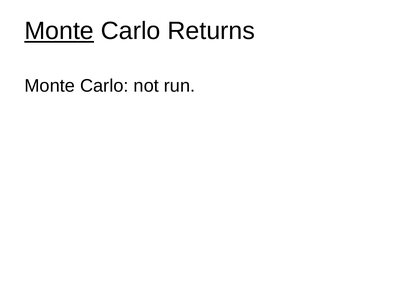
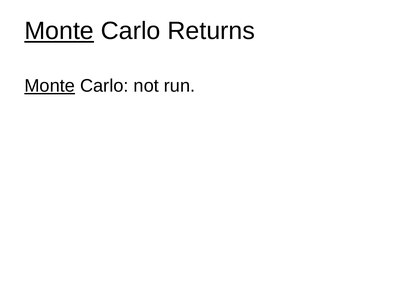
Monte at (50, 86) underline: none -> present
